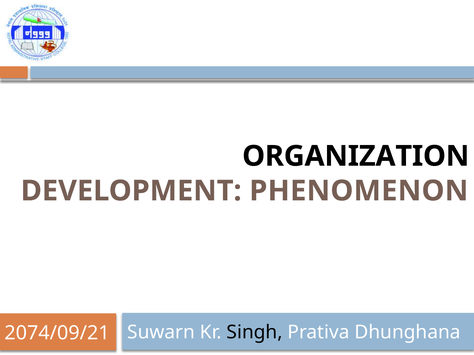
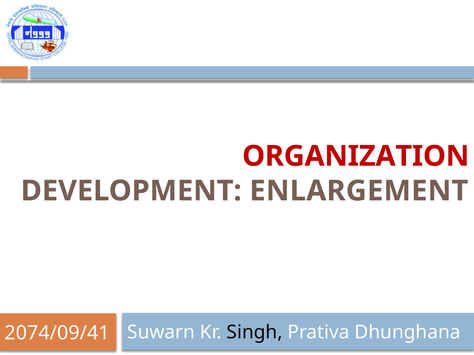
ORGANIZATION colour: black -> red
PHENOMENON: PHENOMENON -> ENLARGEMENT
2074/09/21: 2074/09/21 -> 2074/09/41
